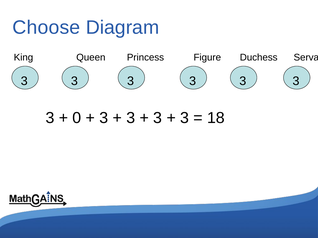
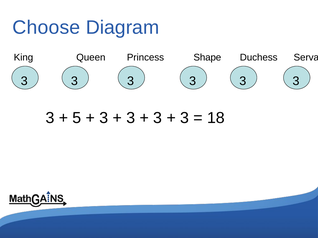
Figure: Figure -> Shape
0: 0 -> 5
